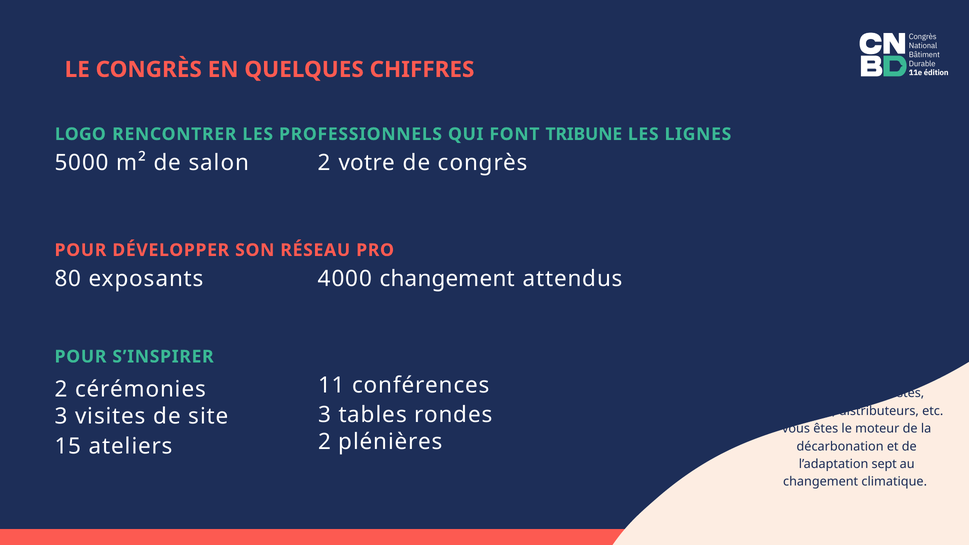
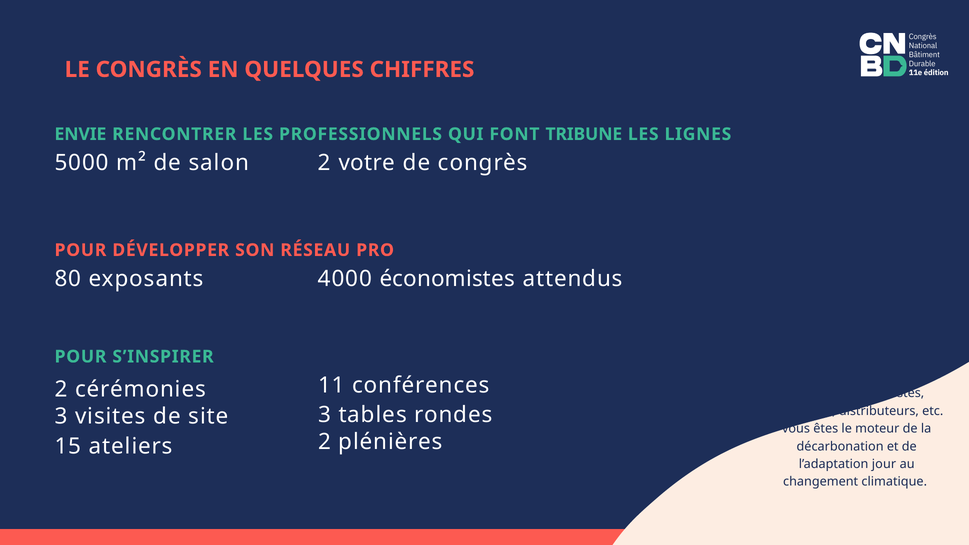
LOGO: LOGO -> ENVIE
4000 changement: changement -> économistes
sept: sept -> jour
